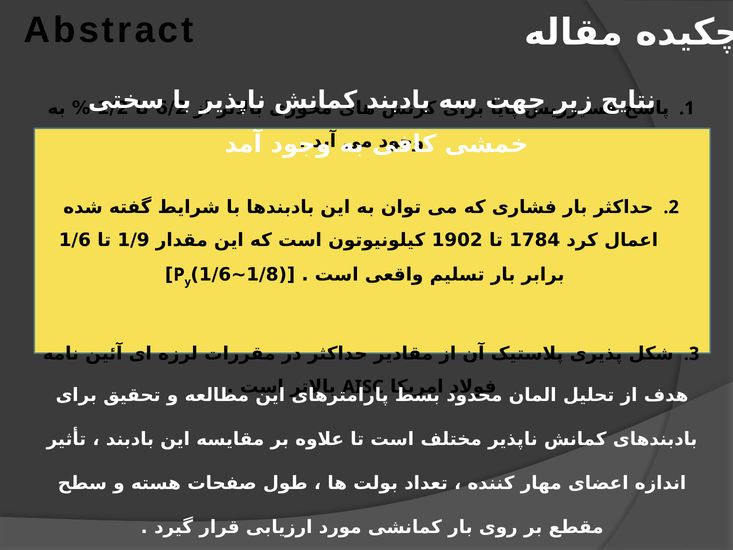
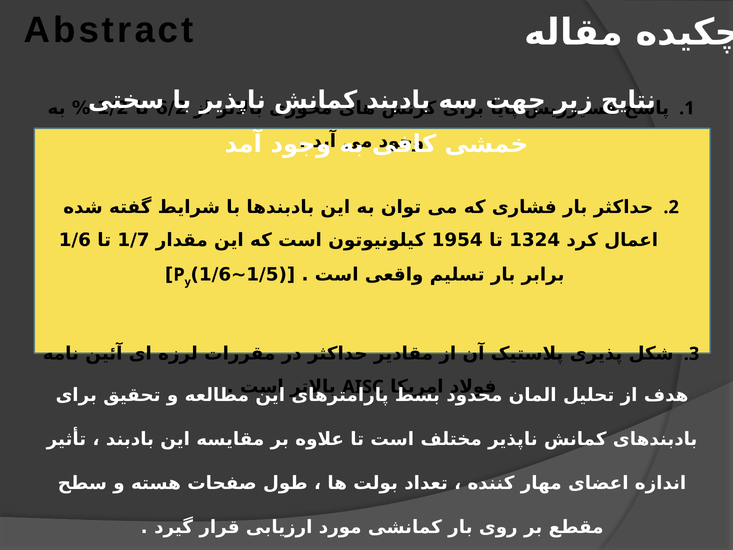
1/9: 1/9 -> 1/7
1902: 1902 -> 1954
1784: 1784 -> 1324
1/8: 1/8 -> 1/5
